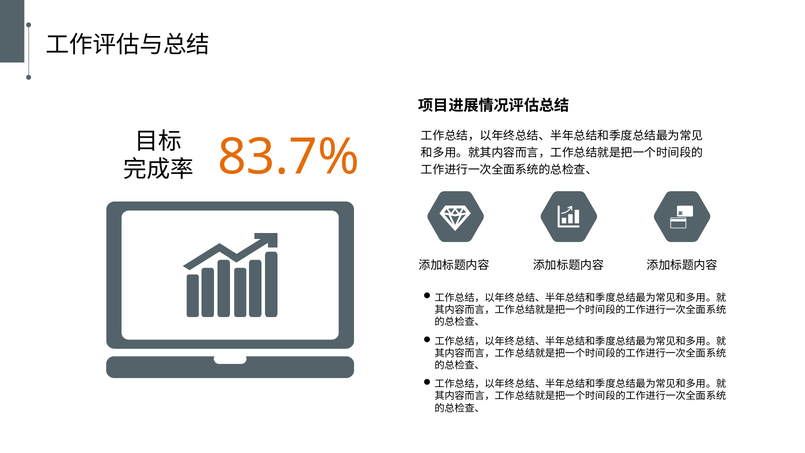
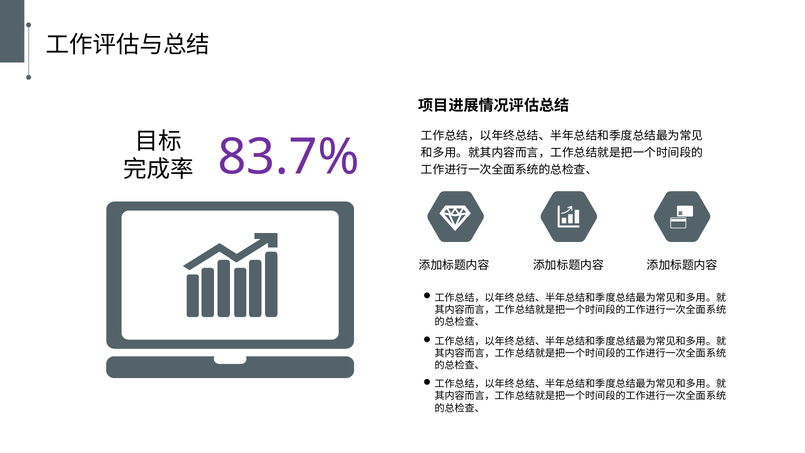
83.7% colour: orange -> purple
